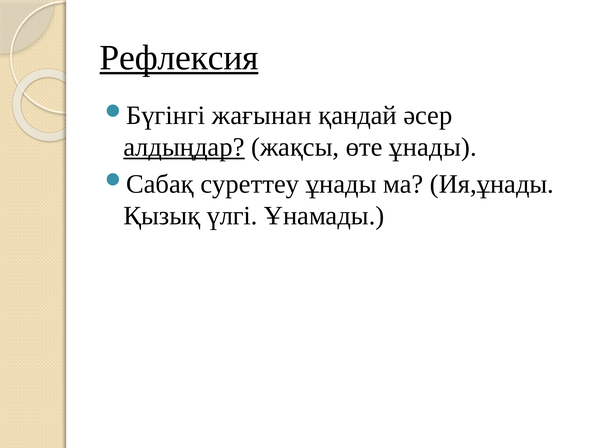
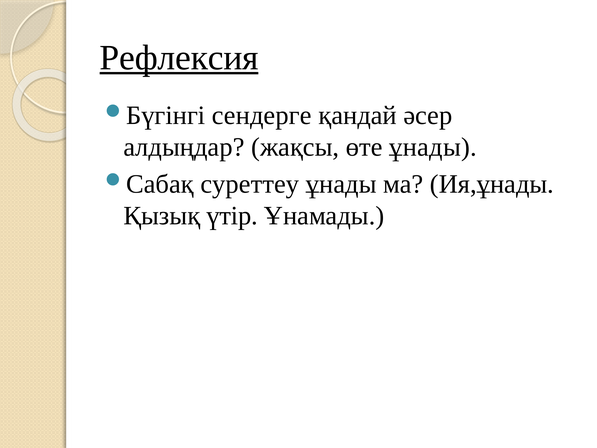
жағынан: жағынан -> сендерге
алдыңдар underline: present -> none
үлгі: үлгі -> үтір
